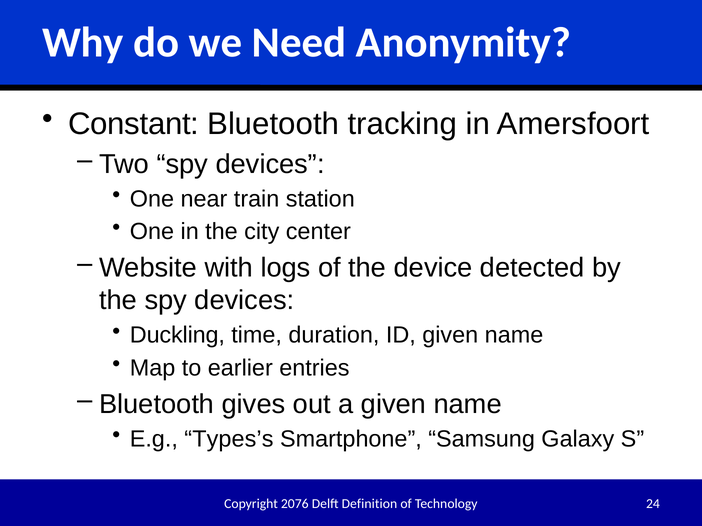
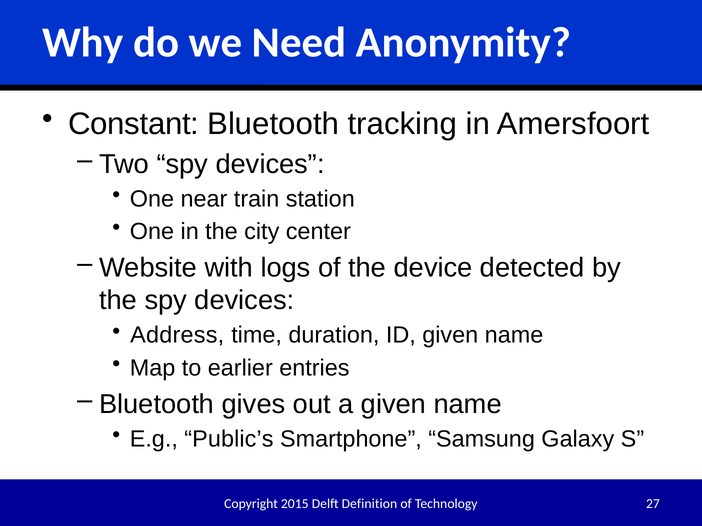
Duckling: Duckling -> Address
Types’s: Types’s -> Public’s
2076: 2076 -> 2015
24: 24 -> 27
